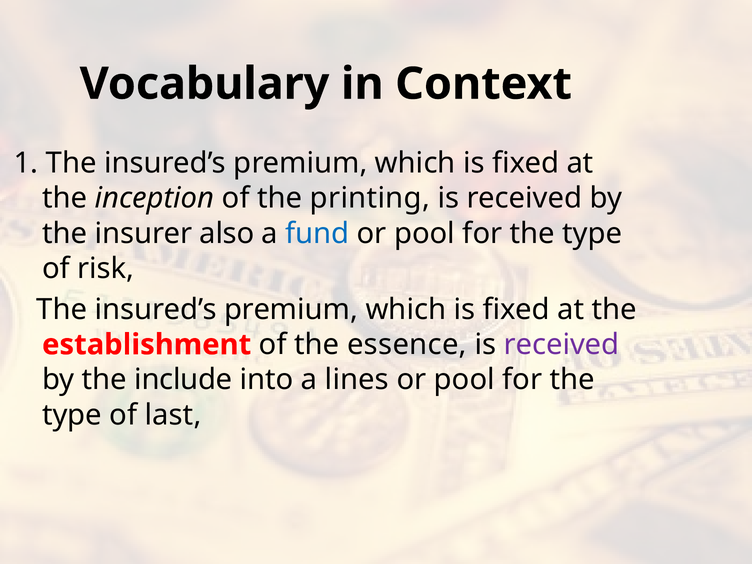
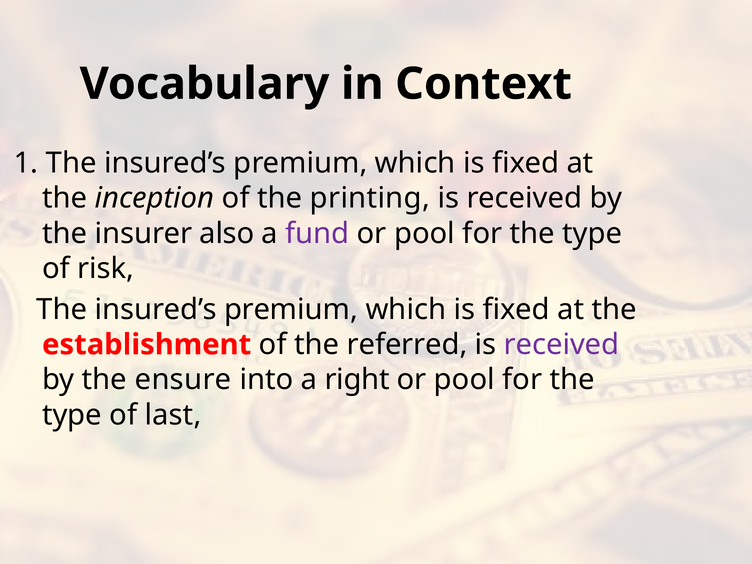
fund colour: blue -> purple
essence: essence -> referred
include: include -> ensure
lines: lines -> right
